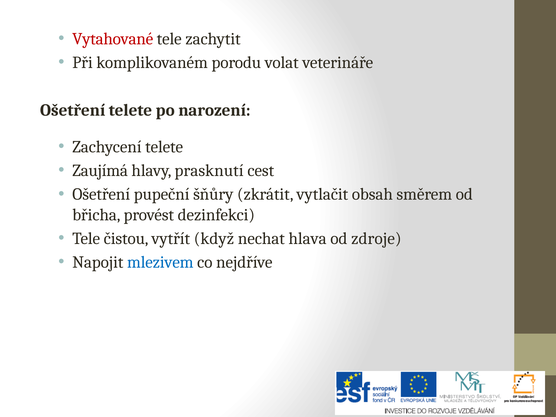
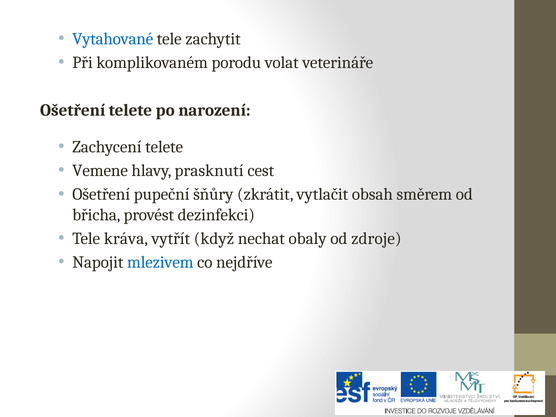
Vytahované colour: red -> blue
Zaujímá: Zaujímá -> Vemene
čistou: čistou -> kráva
hlava: hlava -> obaly
